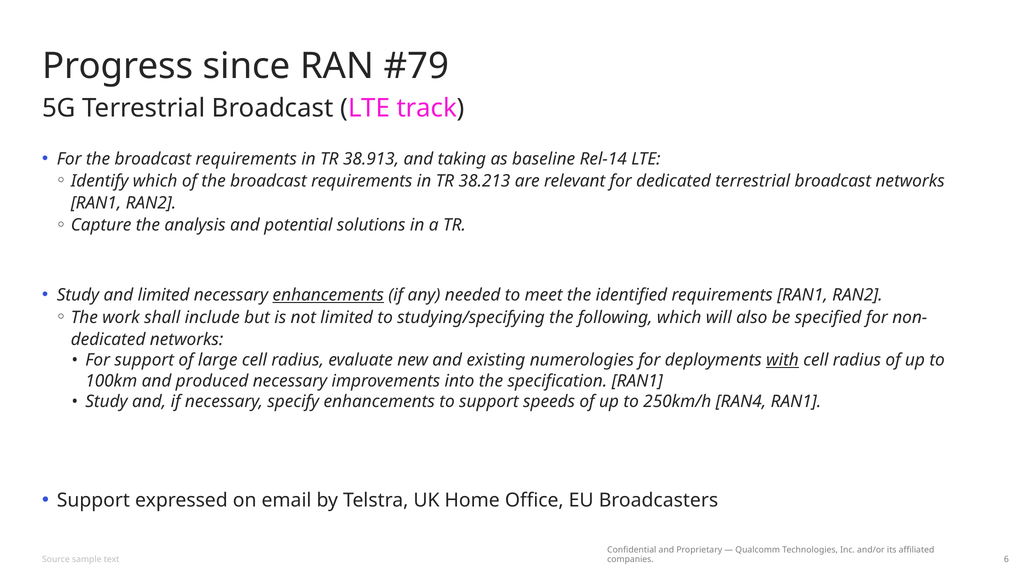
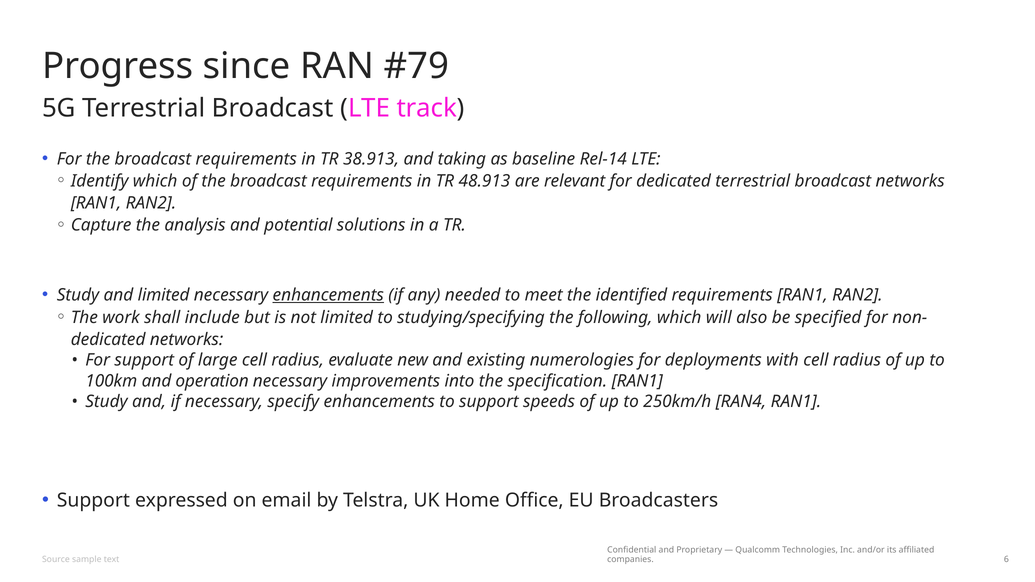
38.213: 38.213 -> 48.913
with underline: present -> none
produced: produced -> operation
